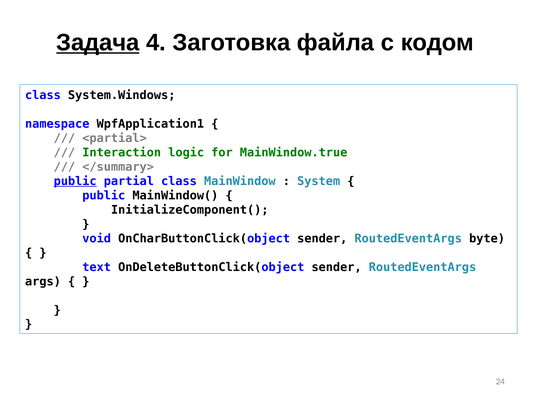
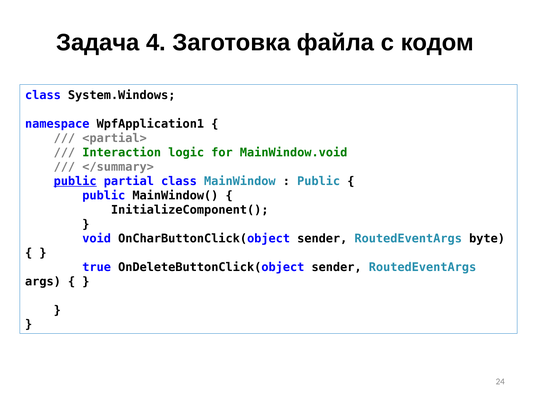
Задача underline: present -> none
MainWindow.true: MainWindow.true -> MainWindow.void
System at (319, 181): System -> Public
text: text -> true
